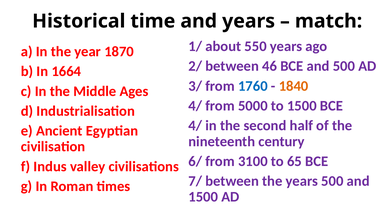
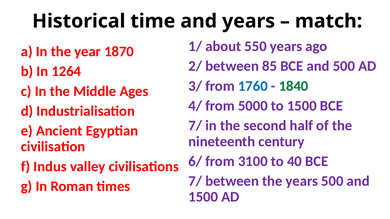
46: 46 -> 85
1664: 1664 -> 1264
1840 colour: orange -> green
4/ at (195, 126): 4/ -> 7/
65: 65 -> 40
